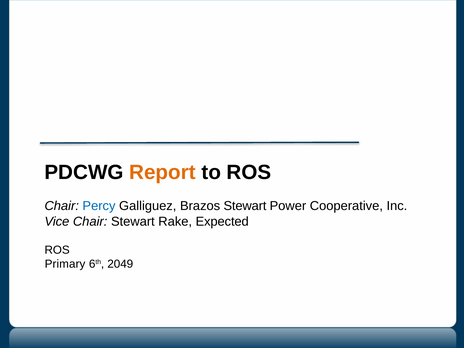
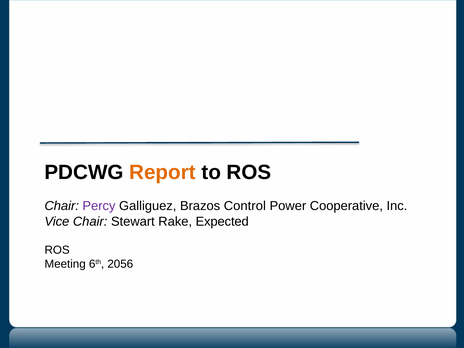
Percy colour: blue -> purple
Brazos Stewart: Stewart -> Control
Primary: Primary -> Meeting
2049: 2049 -> 2056
